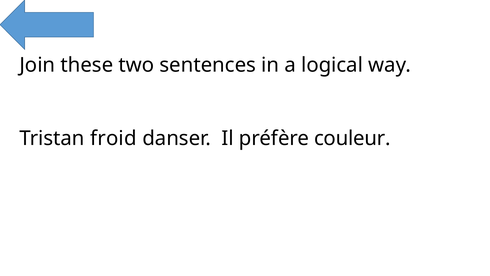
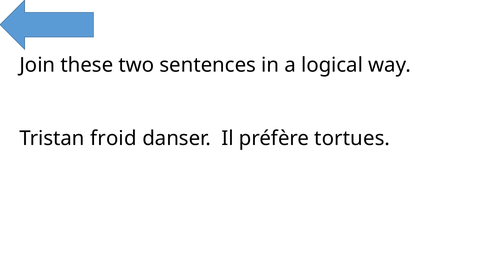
couleur: couleur -> tortues
